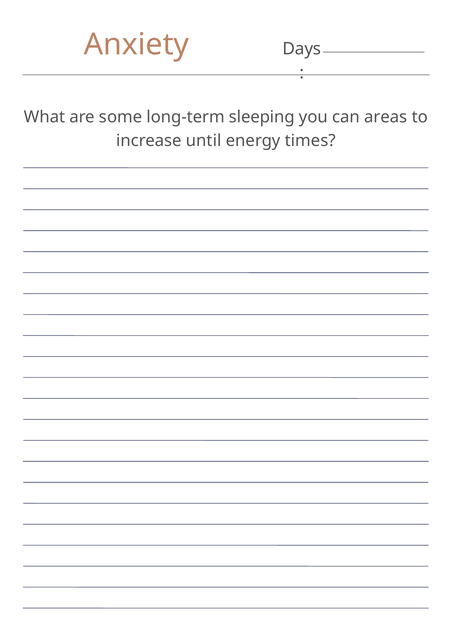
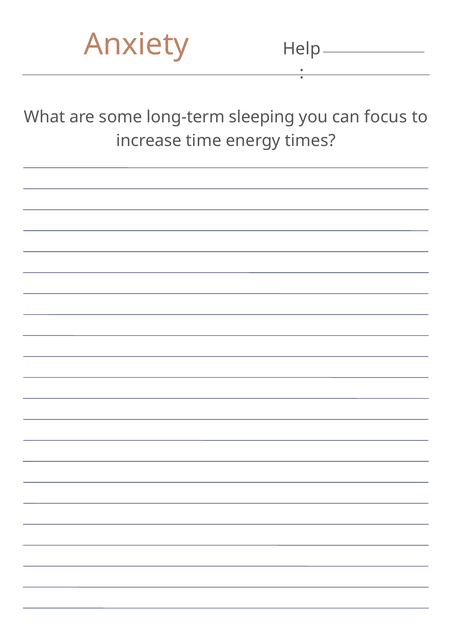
Days: Days -> Help
areas: areas -> focus
until: until -> time
